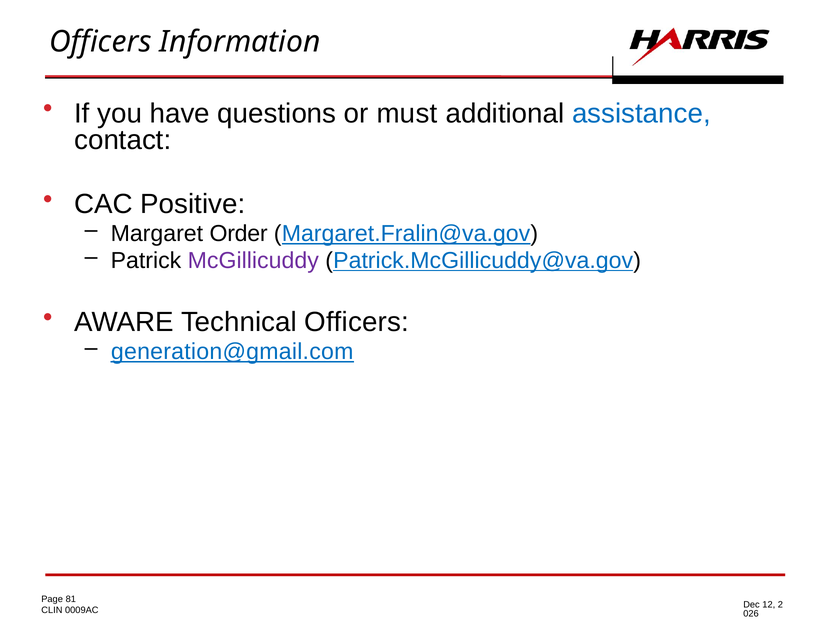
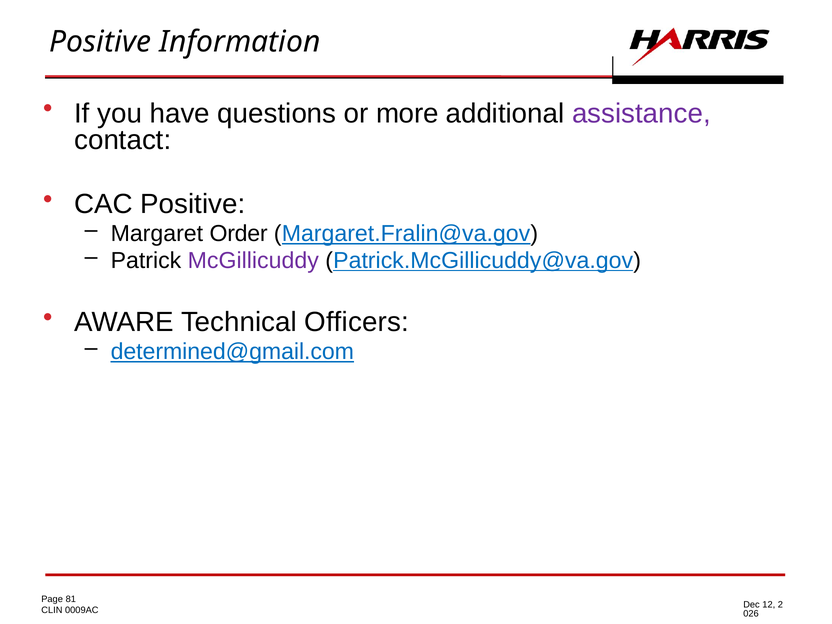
Officers at (100, 42): Officers -> Positive
must: must -> more
assistance colour: blue -> purple
generation@gmail.com: generation@gmail.com -> determined@gmail.com
